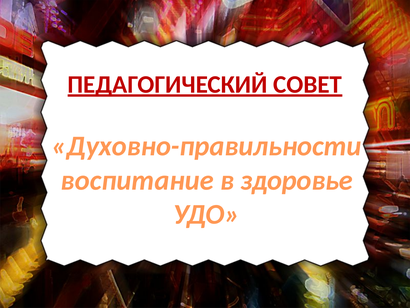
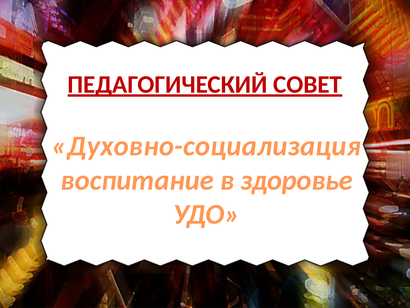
Духовно-правильности: Духовно-правильности -> Духовно-социализация
